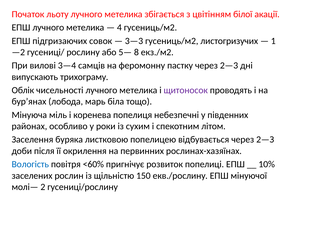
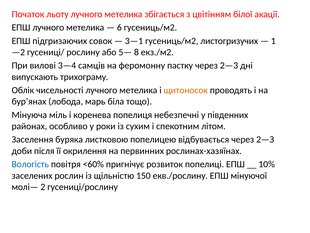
4: 4 -> 6
3—3: 3—3 -> 3—1
щитоносок colour: purple -> orange
